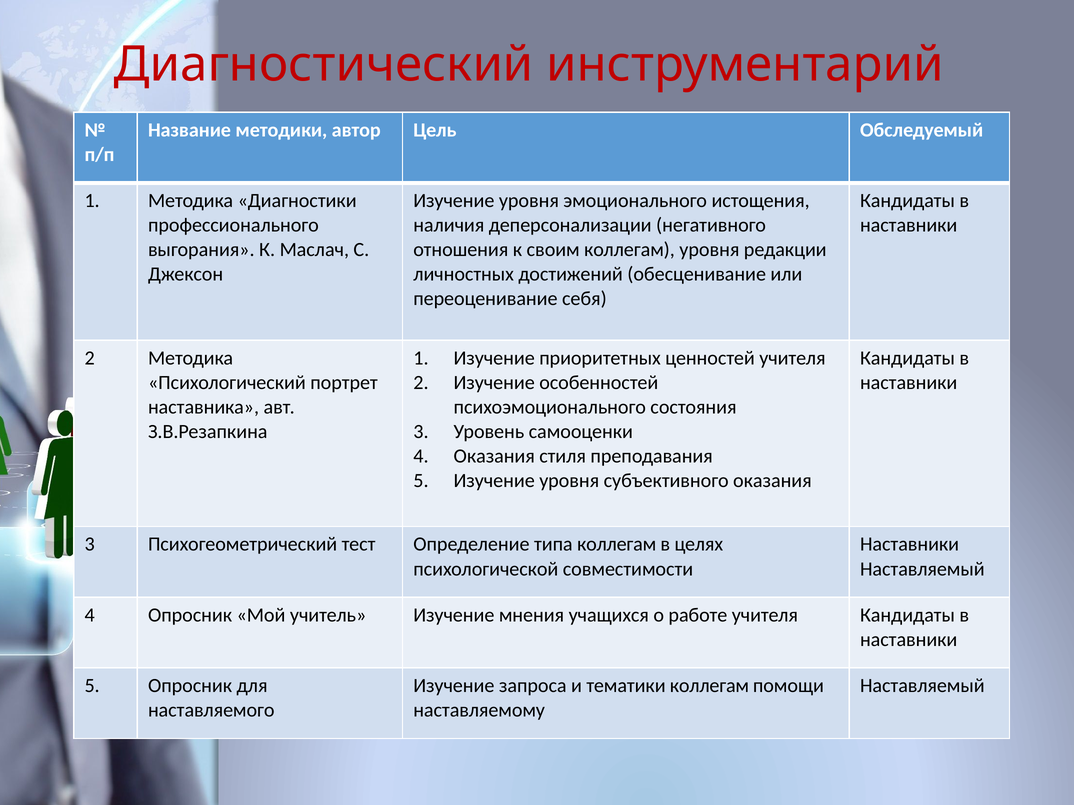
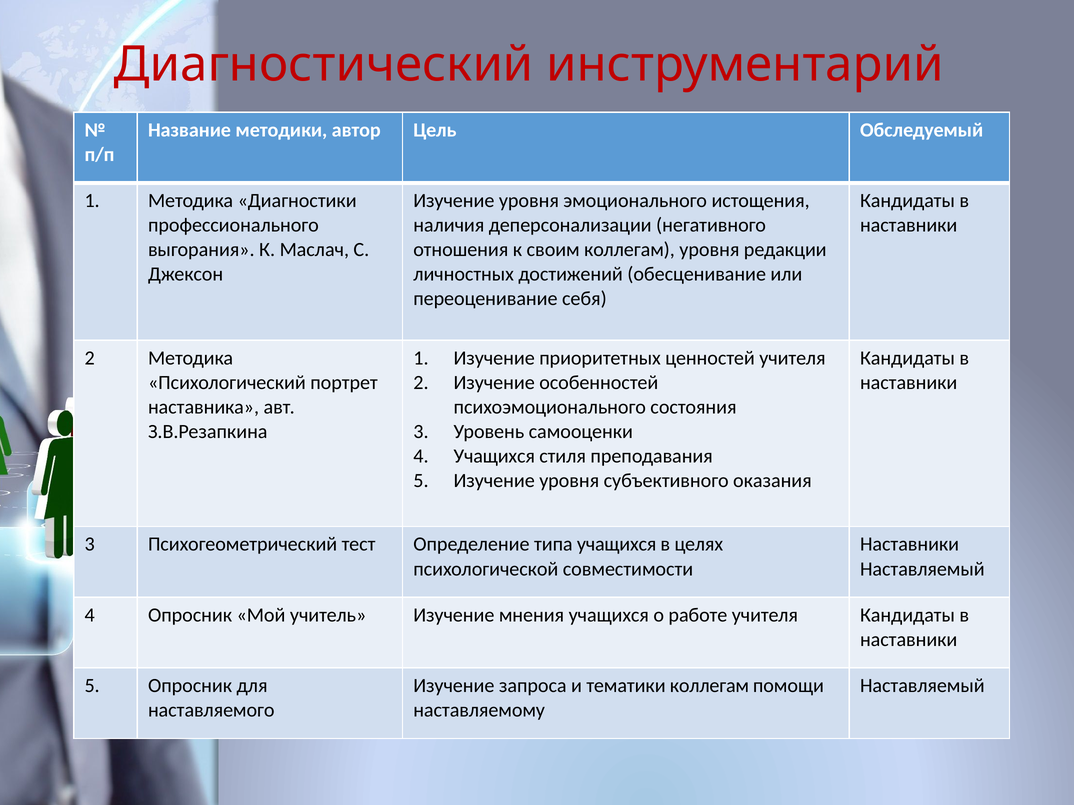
4 Оказания: Оказания -> Учащихся
типа коллегам: коллегам -> учащихся
